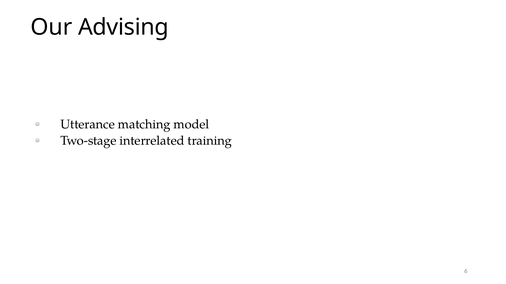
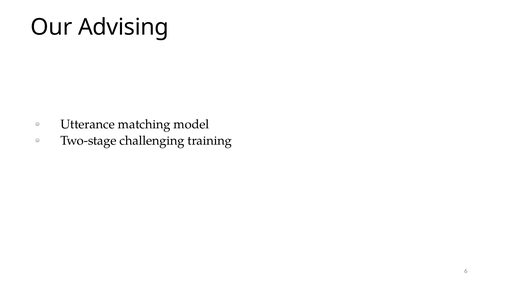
interrelated: interrelated -> challenging
